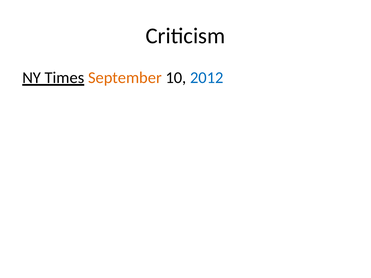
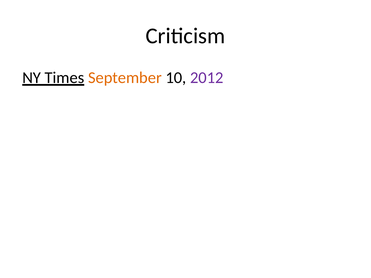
2012 colour: blue -> purple
